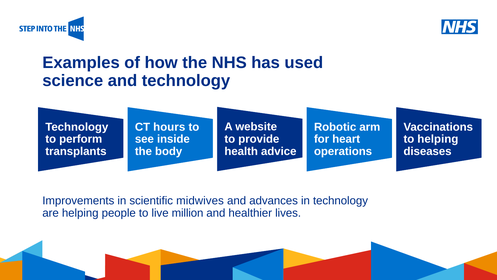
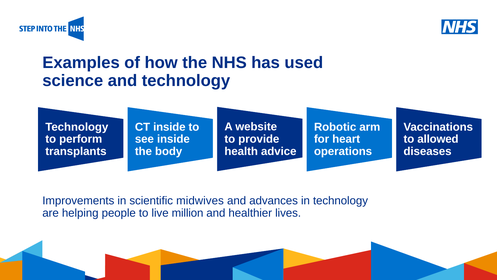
CT hours: hours -> inside
to helping: helping -> allowed
